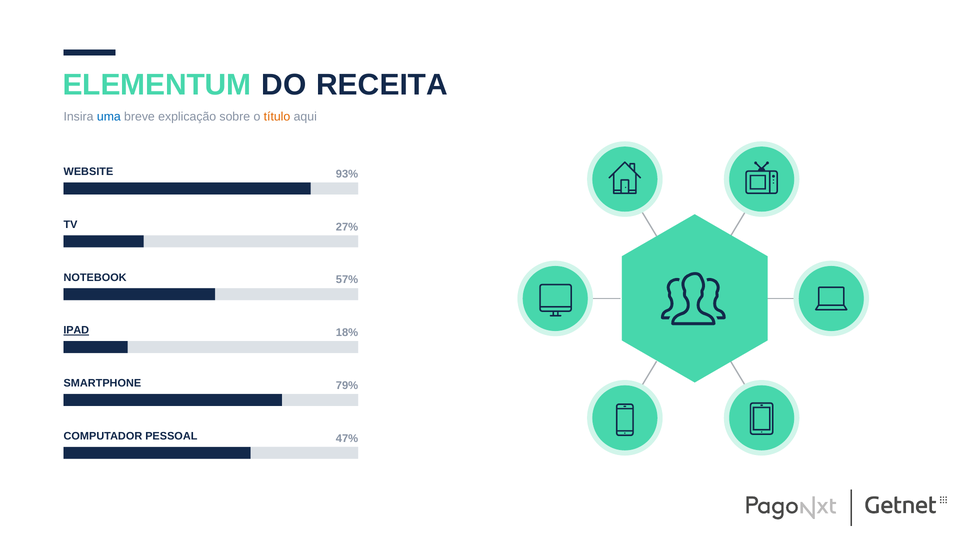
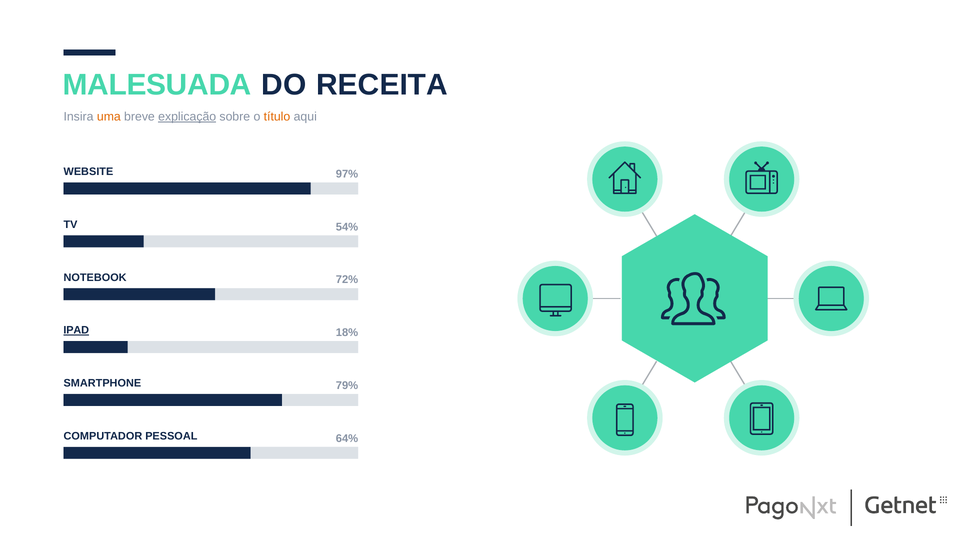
ELEMENTUM: ELEMENTUM -> MALESUADA
uma colour: blue -> orange
explicação underline: none -> present
93%: 93% -> 97%
27%: 27% -> 54%
57%: 57% -> 72%
47%: 47% -> 64%
